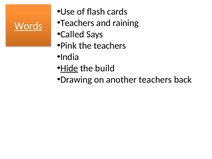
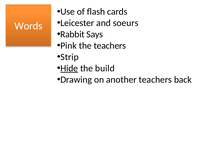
Teachers at (77, 23): Teachers -> Leicester
raining: raining -> soeurs
Words underline: present -> none
Called: Called -> Rabbit
India: India -> Strip
